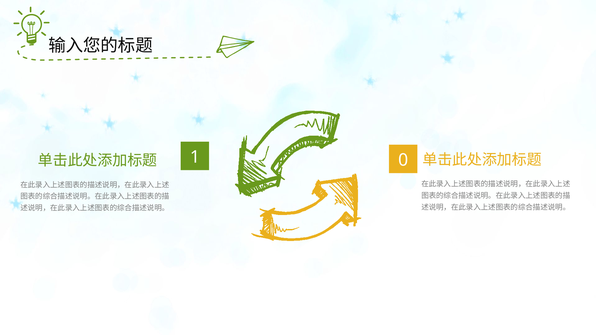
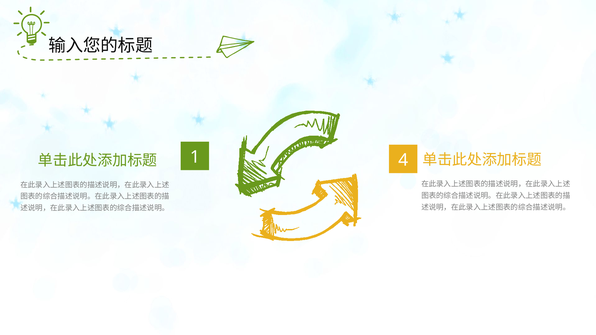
0: 0 -> 4
